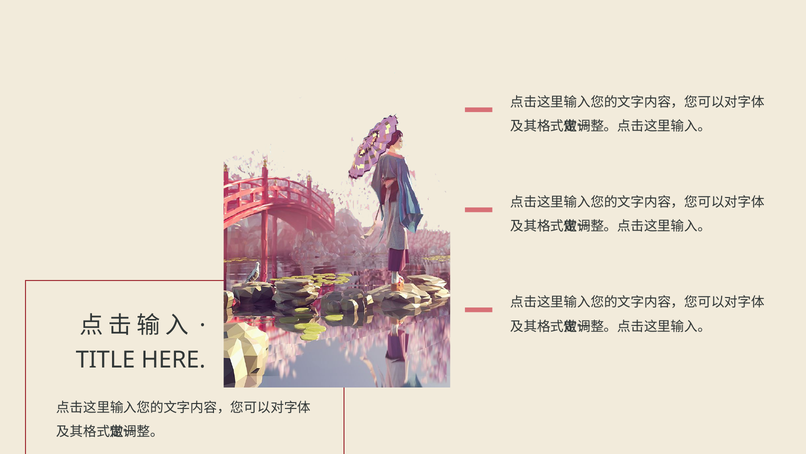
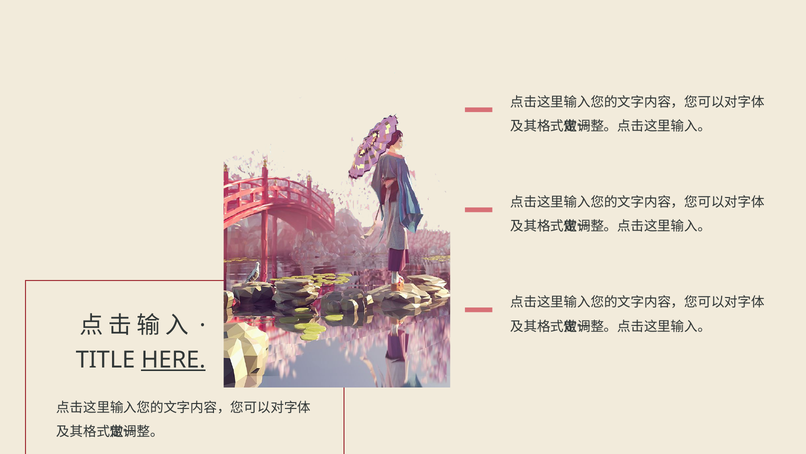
HERE underline: none -> present
